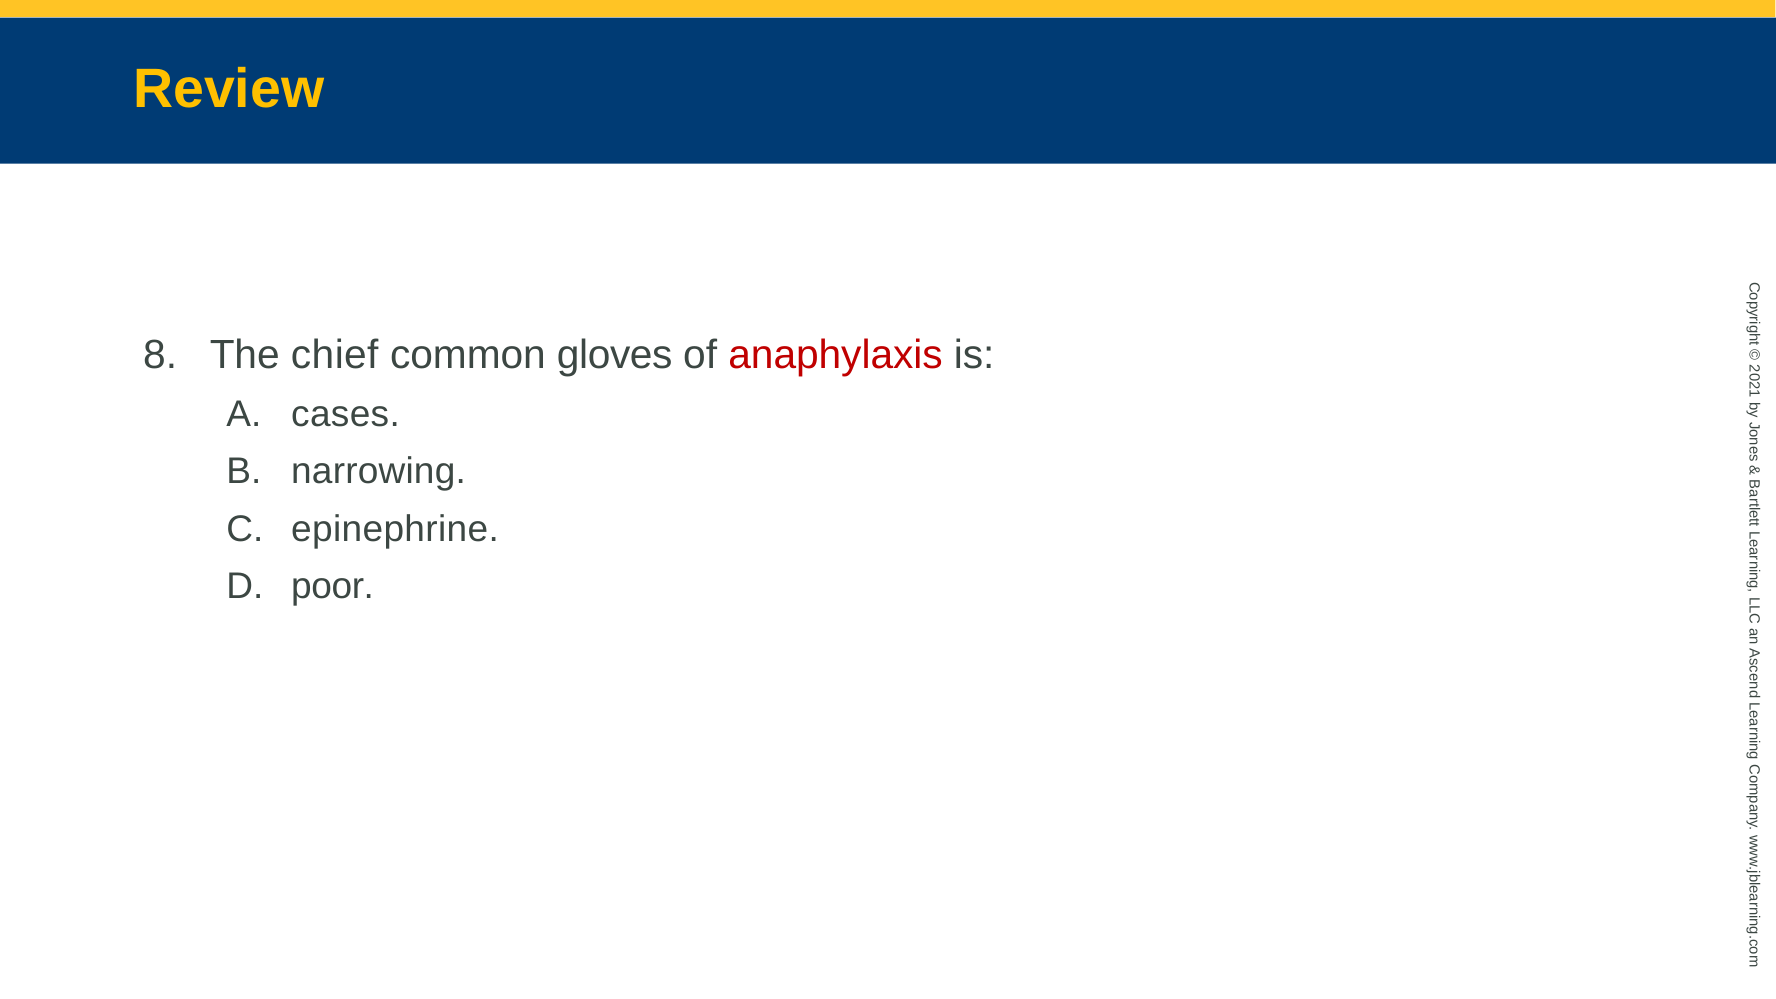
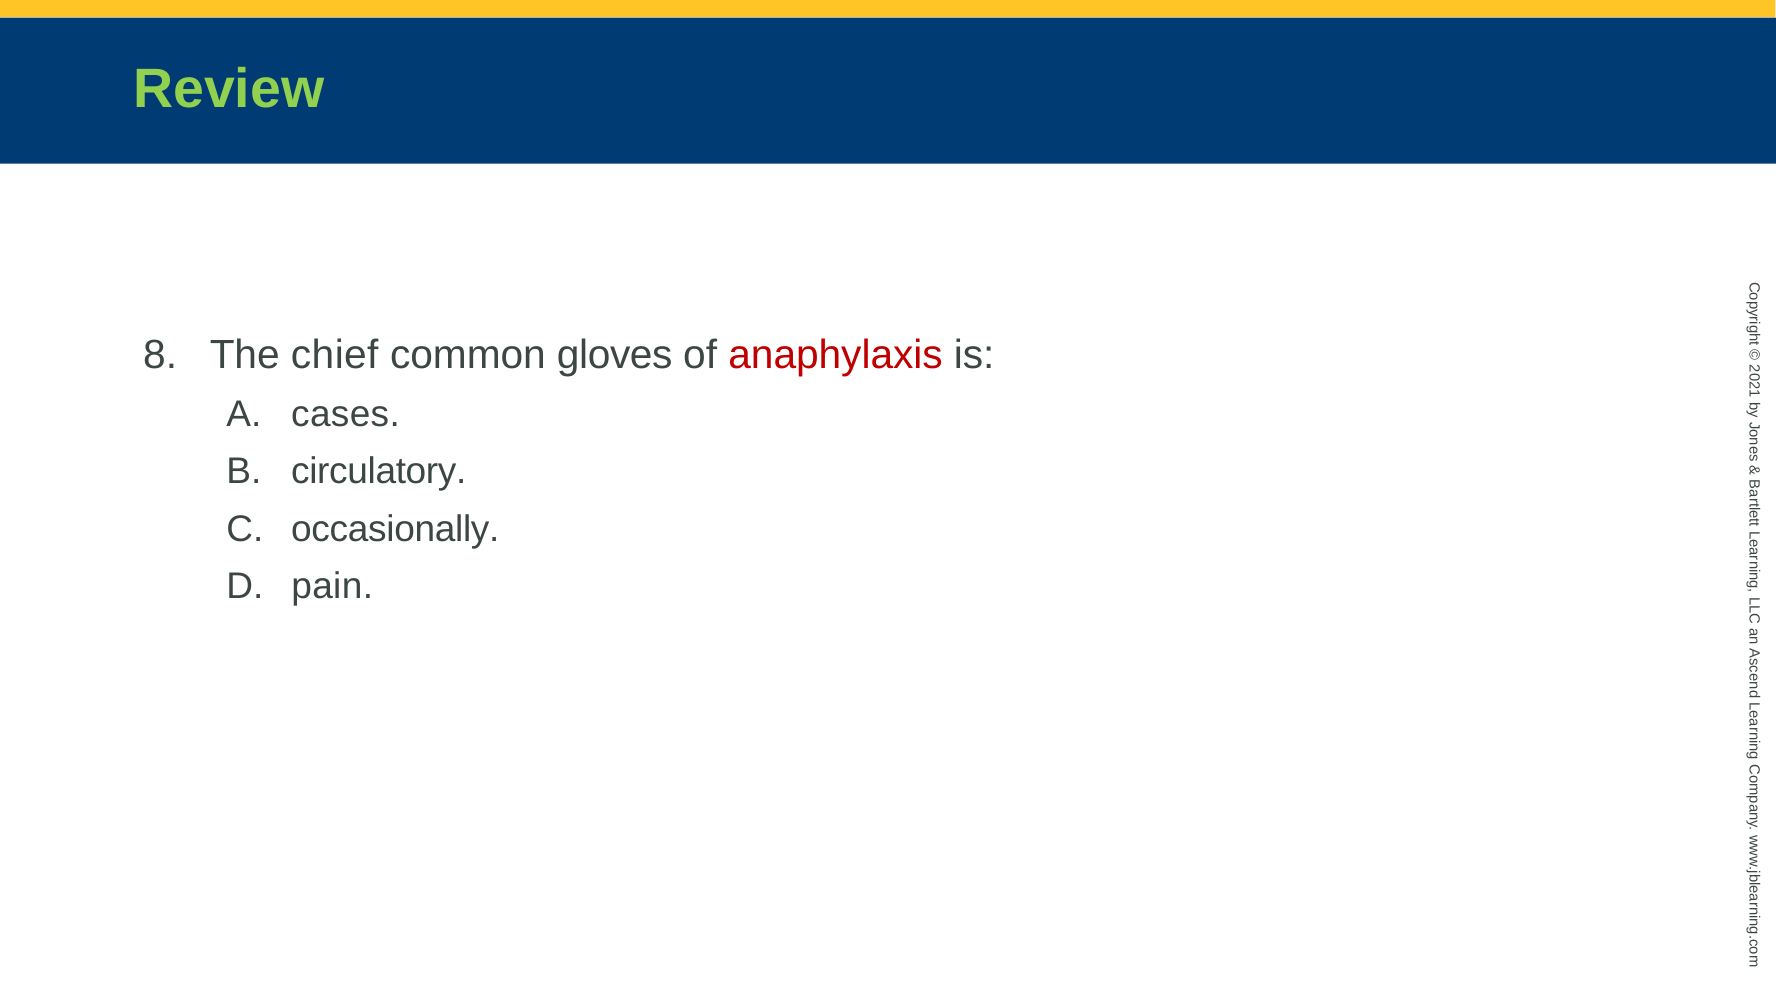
Review colour: yellow -> light green
narrowing: narrowing -> circulatory
epinephrine: epinephrine -> occasionally
poor: poor -> pain
